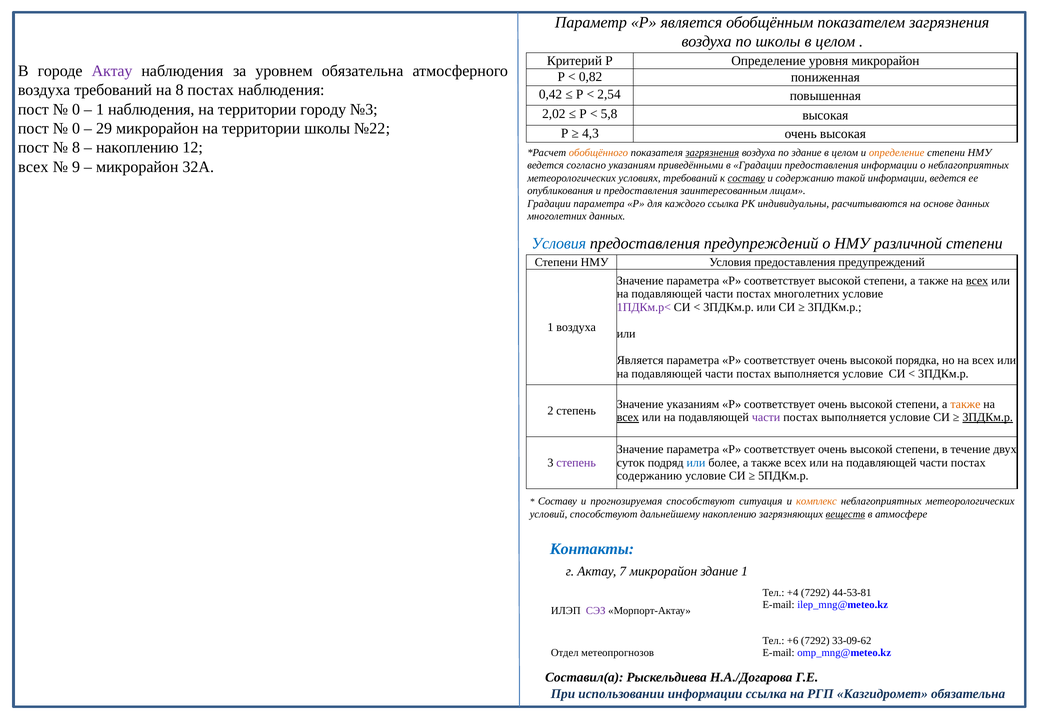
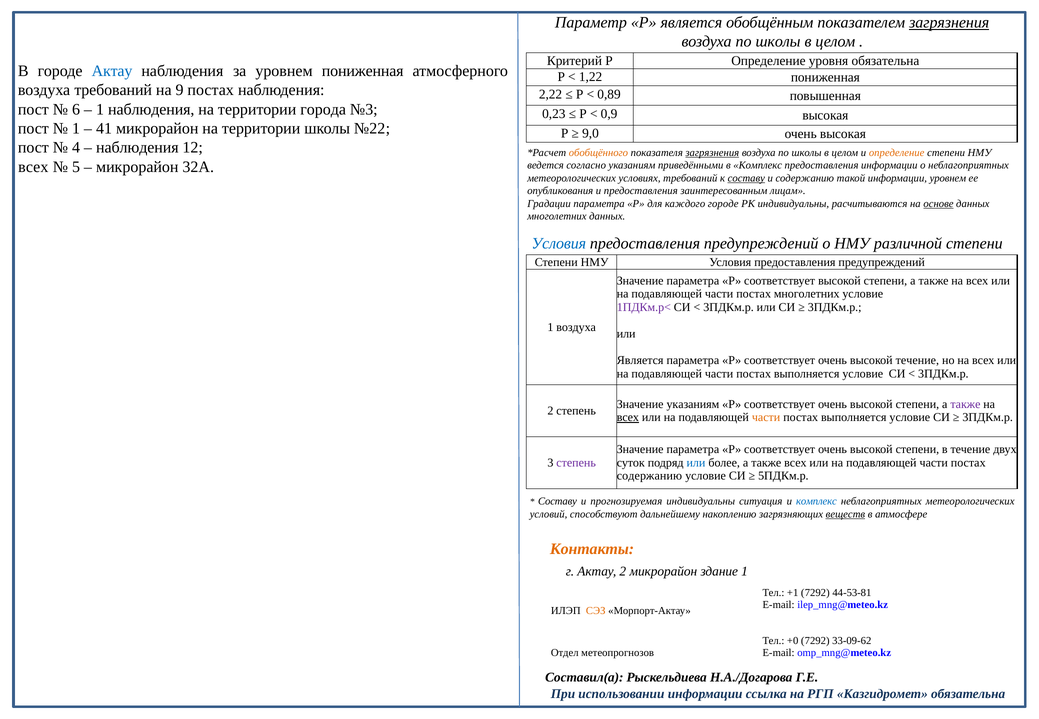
загрязнения at (949, 22) underline: none -> present
уровня микрорайон: микрорайон -> обязательна
Актау at (112, 71) colour: purple -> blue
уровнем обязательна: обязательна -> пониженная
0,82: 0,82 -> 1,22
на 8: 8 -> 9
0,42: 0,42 -> 2,22
2,54: 2,54 -> 0,89
0 at (76, 109): 0 -> 6
городу: городу -> города
2,02: 2,02 -> 0,23
5,8: 5,8 -> 0,9
0 at (76, 128): 0 -> 1
29: 29 -> 41
4,3: 4,3 -> 9,0
8 at (76, 148): 8 -> 4
накоплению at (137, 148): накоплению -> наблюдения
здание at (807, 153): здание -> школы
9: 9 -> 5
в Градации: Градации -> Комплекс
информации ведется: ведется -> уровнем
каждого ссылка: ссылка -> городе
основе underline: none -> present
всех at (977, 281) underline: present -> none
высокой порядка: порядка -> течение
также at (965, 404) colour: orange -> purple
части at (766, 418) colour: purple -> orange
3ПДКм.р at (988, 418) underline: present -> none
прогнозируемая способствуют: способствуют -> индивидуальны
комплекс at (816, 502) colour: orange -> blue
Контакты colour: blue -> orange
Актау 7: 7 -> 2
+4: +4 -> +1
СЭЗ colour: purple -> orange
+6: +6 -> +0
